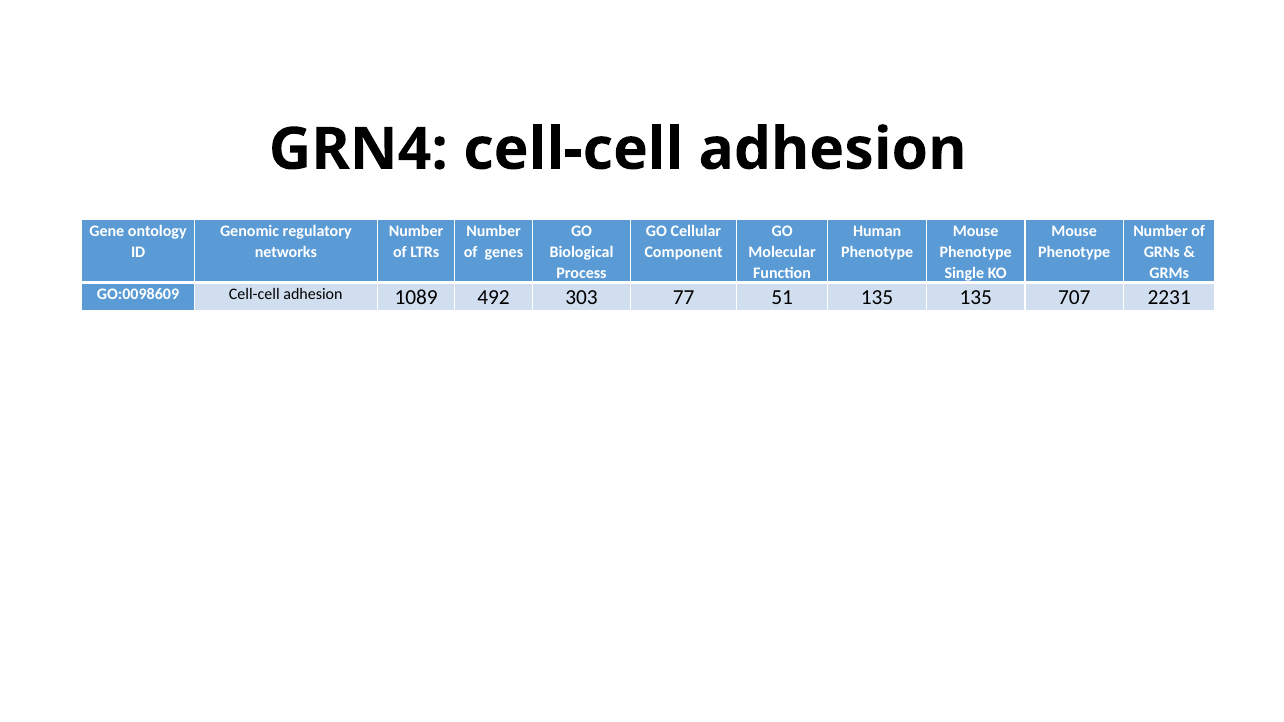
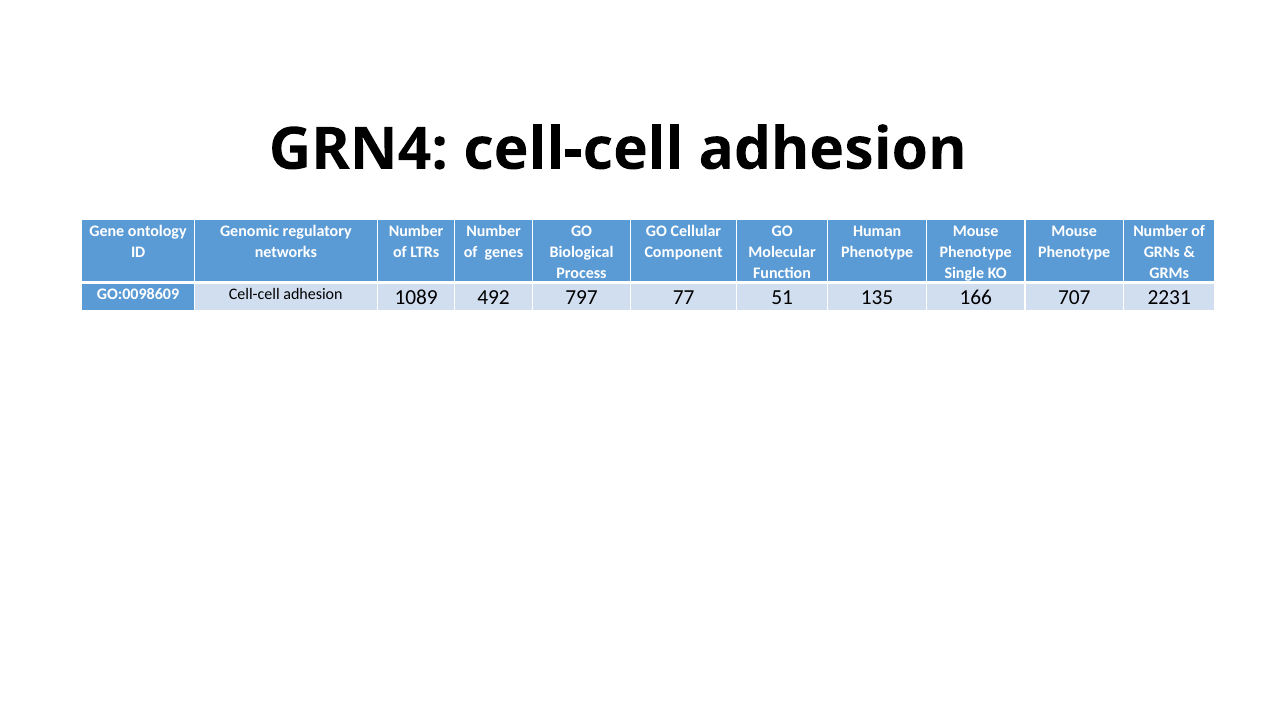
303: 303 -> 797
135 135: 135 -> 166
